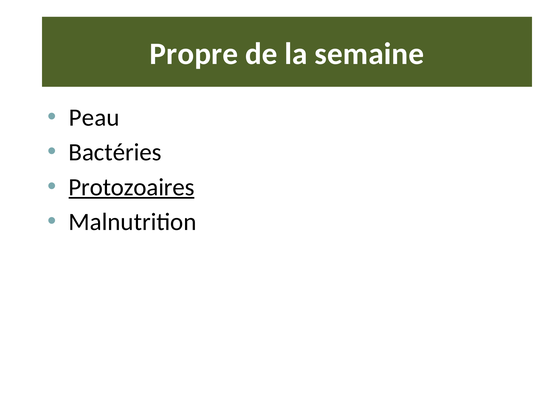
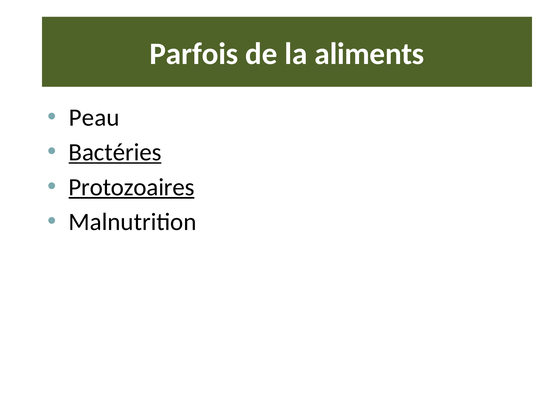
Propre: Propre -> Parfois
semaine: semaine -> aliments
Bactéries underline: none -> present
